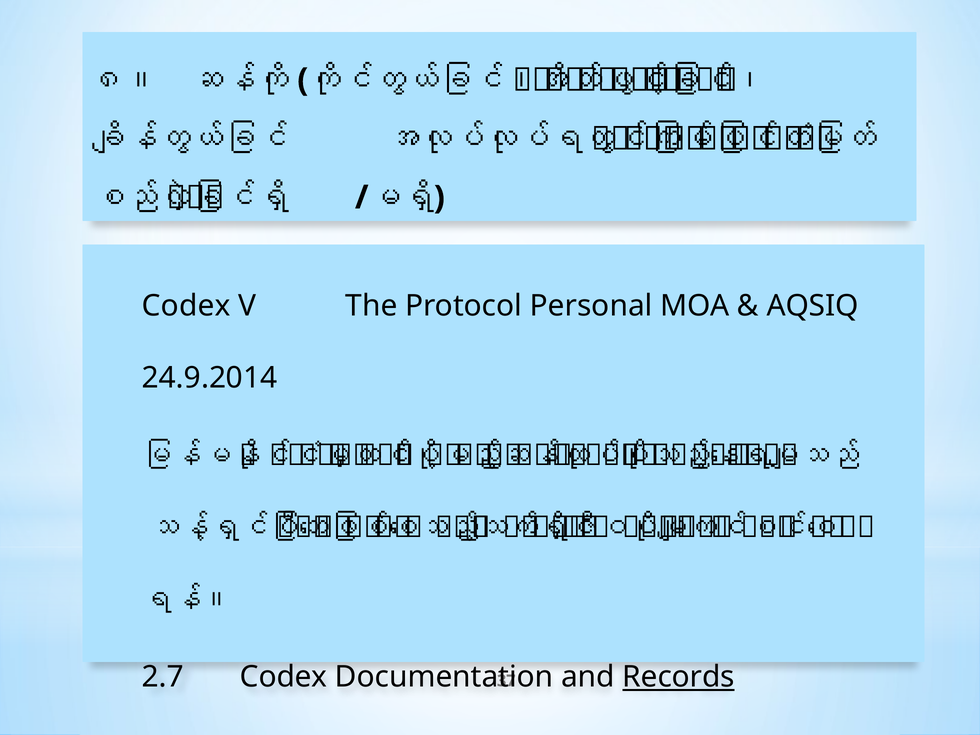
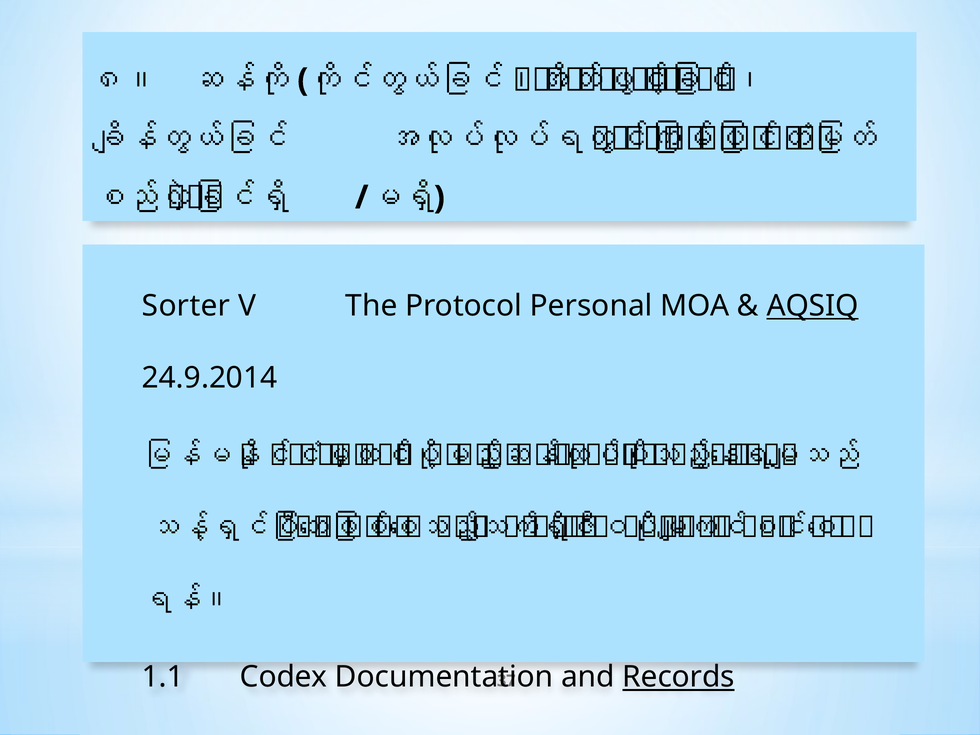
Codex at (186, 306): Codex -> Sorter
AQSIQ underline: none -> present
2.7: 2.7 -> 1.1
